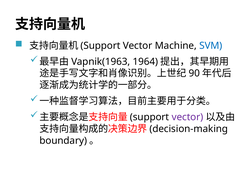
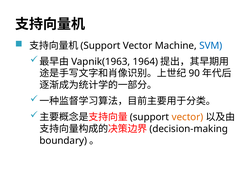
vector at (187, 117) colour: purple -> orange
